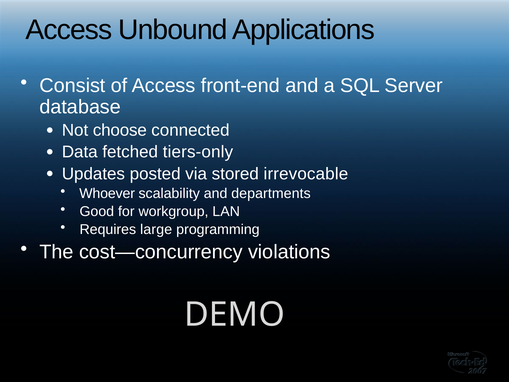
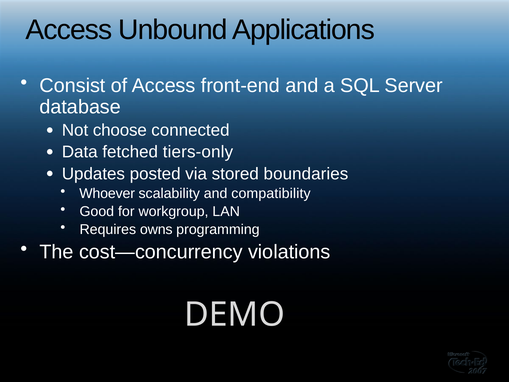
irrevocable: irrevocable -> boundaries
departments: departments -> compatibility
large: large -> owns
